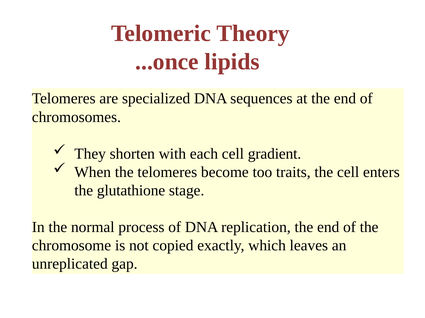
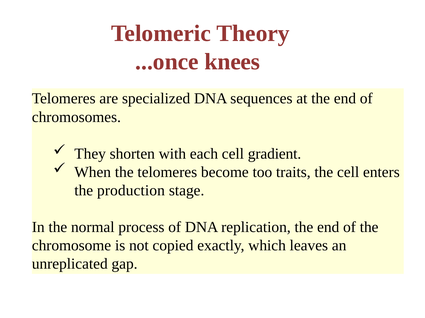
lipids: lipids -> knees
glutathione: glutathione -> production
